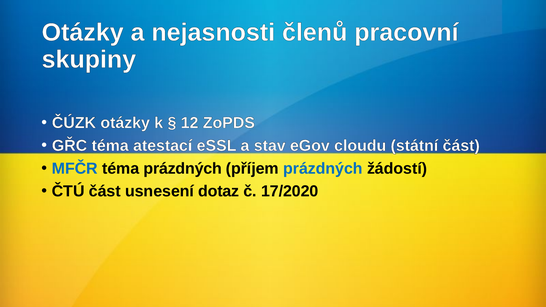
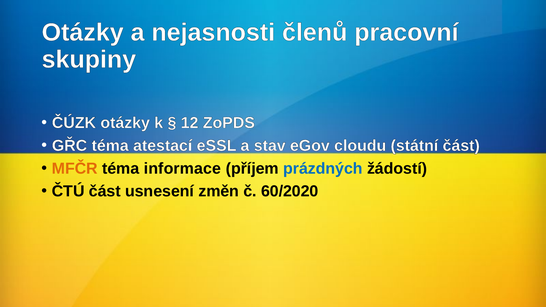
MFČR colour: blue -> orange
téma prázdných: prázdných -> informace
dotaz: dotaz -> změn
17/2020: 17/2020 -> 60/2020
